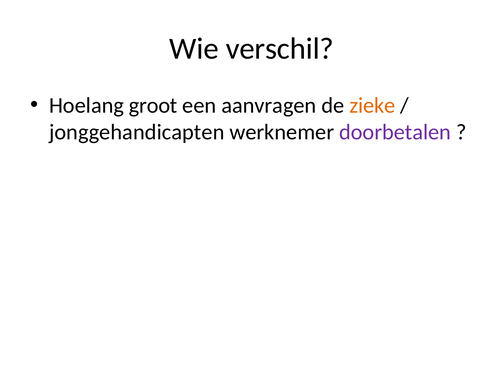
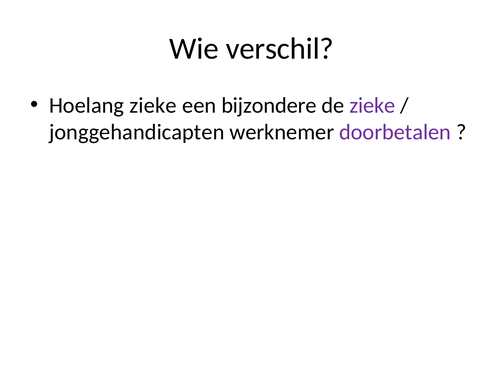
Hoelang groot: groot -> zieke
aanvragen: aanvragen -> bijzondere
zieke at (372, 106) colour: orange -> purple
